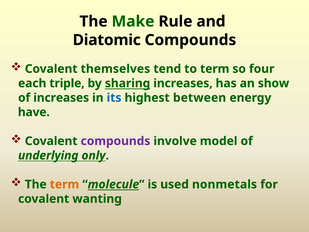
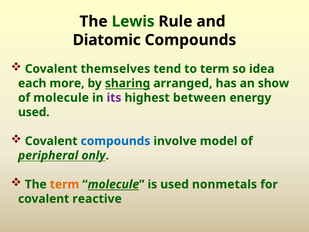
Make: Make -> Lewis
four: four -> idea
triple: triple -> more
sharing increases: increases -> arranged
of increases: increases -> molecule
its colour: blue -> purple
have at (34, 112): have -> used
compounds at (115, 141) colour: purple -> blue
underlying: underlying -> peripheral
wanting: wanting -> reactive
